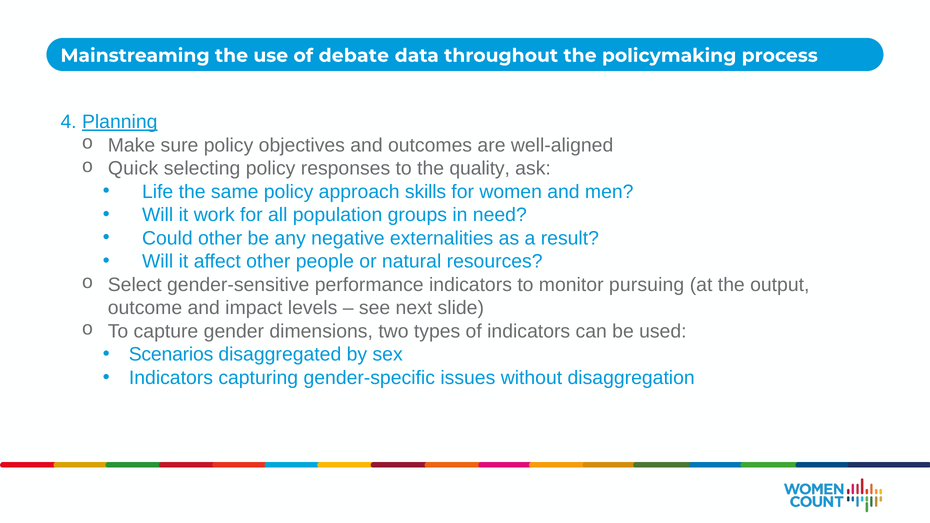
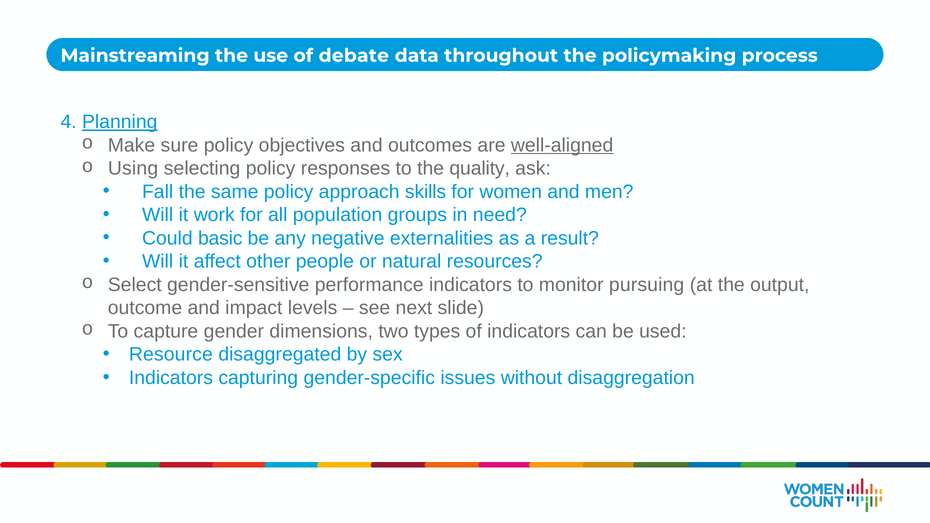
well-aligned underline: none -> present
Quick: Quick -> Using
Life: Life -> Fall
Could other: other -> basic
Scenarios: Scenarios -> Resource
